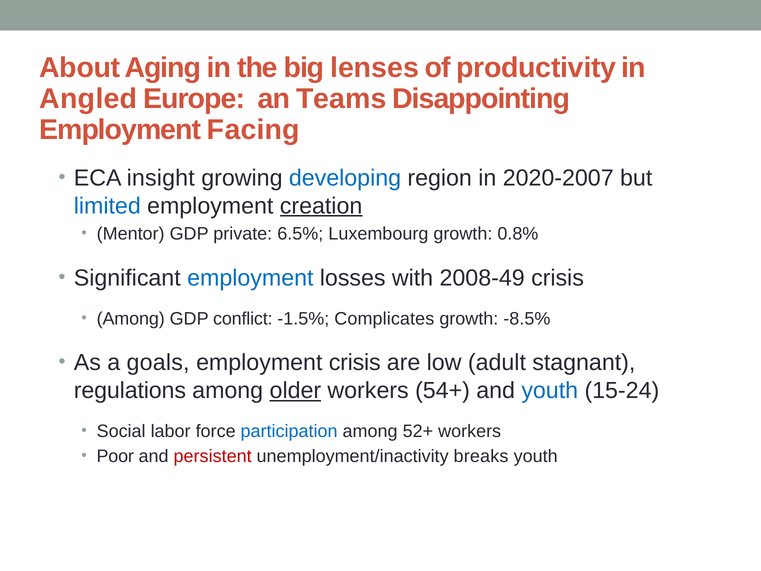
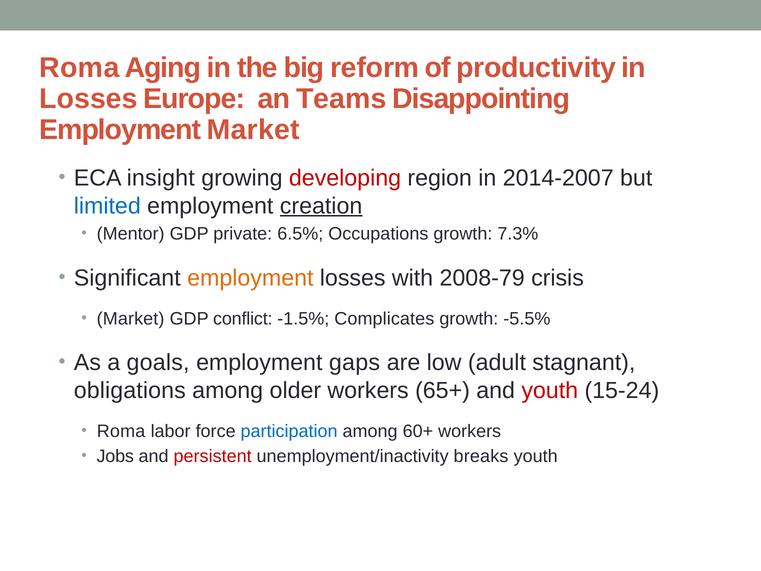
About at (80, 68): About -> Roma
lenses: lenses -> reform
Angled at (88, 99): Angled -> Losses
Employment Facing: Facing -> Market
developing colour: blue -> red
2020-2007: 2020-2007 -> 2014-2007
Luxembourg: Luxembourg -> Occupations
0.8%: 0.8% -> 7.3%
employment at (250, 278) colour: blue -> orange
2008-49: 2008-49 -> 2008-79
Among at (131, 319): Among -> Market
-8.5%: -8.5% -> -5.5%
employment crisis: crisis -> gaps
regulations: regulations -> obligations
older underline: present -> none
54+: 54+ -> 65+
youth at (550, 390) colour: blue -> red
Social at (121, 431): Social -> Roma
52+: 52+ -> 60+
Poor: Poor -> Jobs
